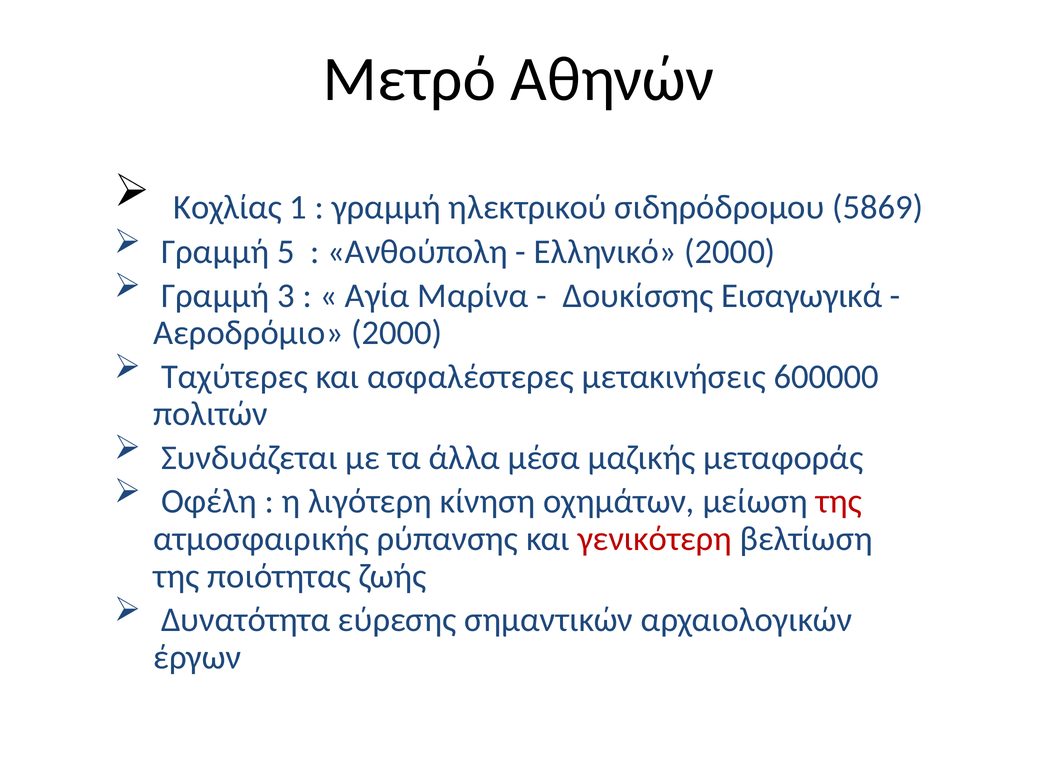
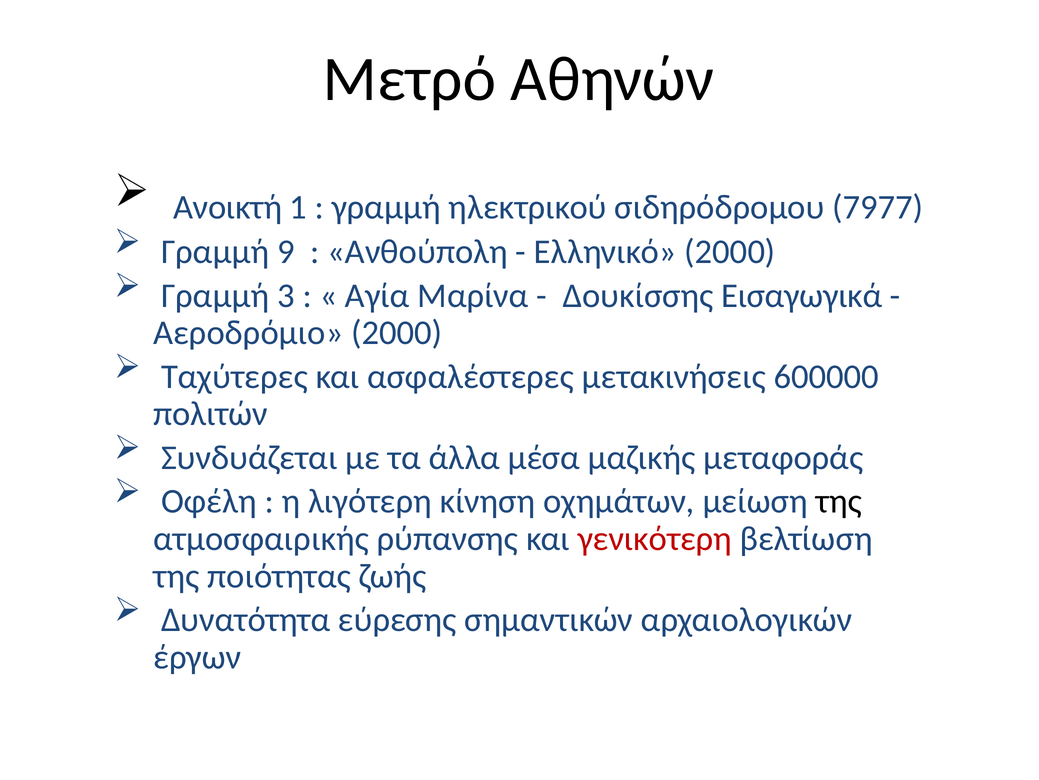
Κοχλίας: Κοχλίας -> Ανοικτή
5869: 5869 -> 7977
5: 5 -> 9
της at (839, 501) colour: red -> black
